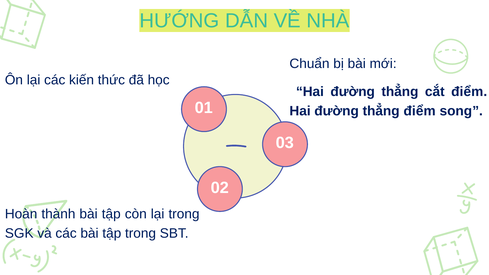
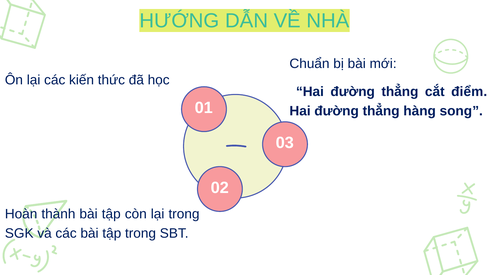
thẳng điểm: điểm -> hàng
